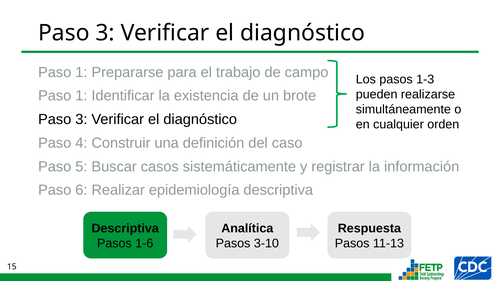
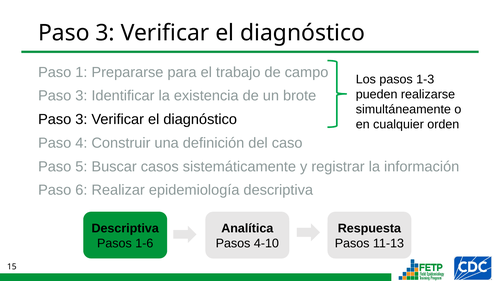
1 at (81, 96): 1 -> 3
3-10: 3-10 -> 4-10
